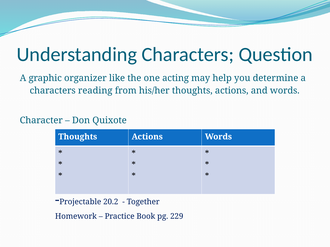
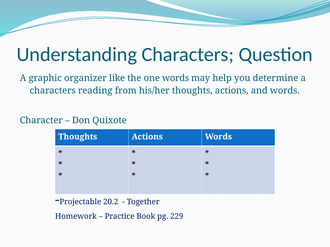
one acting: acting -> words
